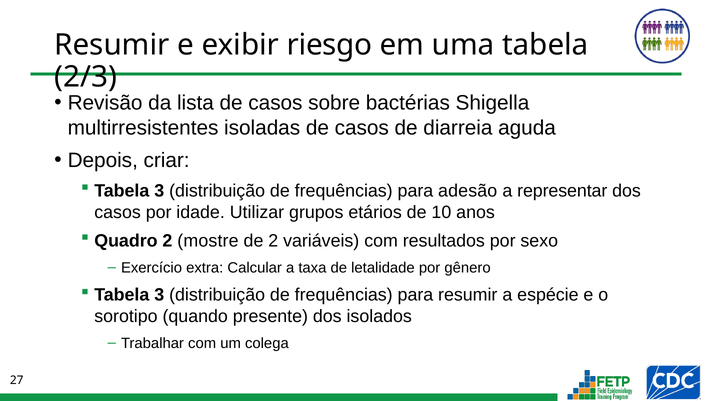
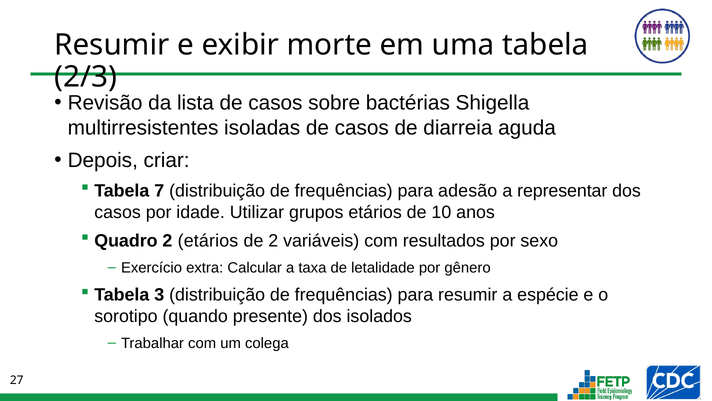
riesgo: riesgo -> morte
3 at (159, 191): 3 -> 7
2 mostre: mostre -> etários
